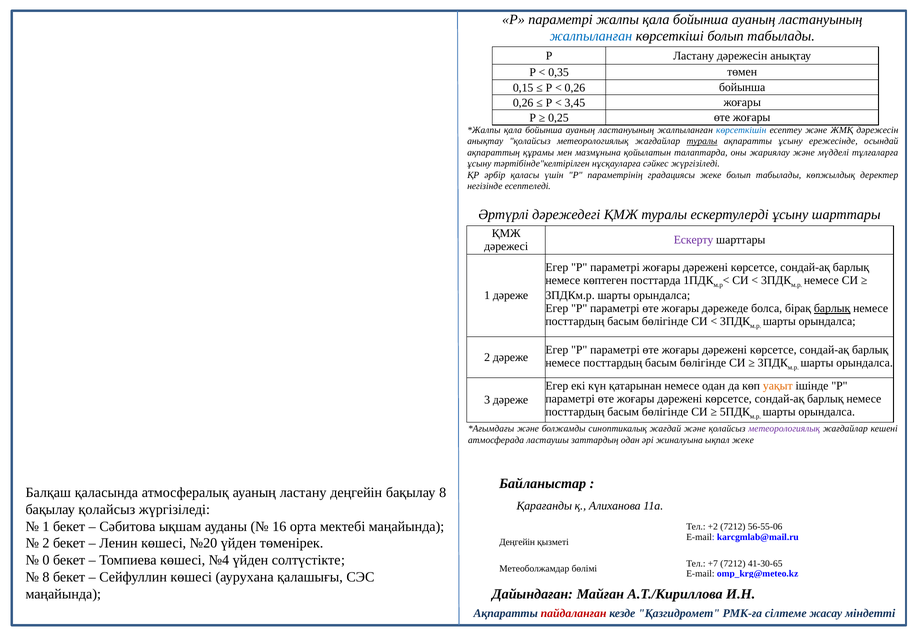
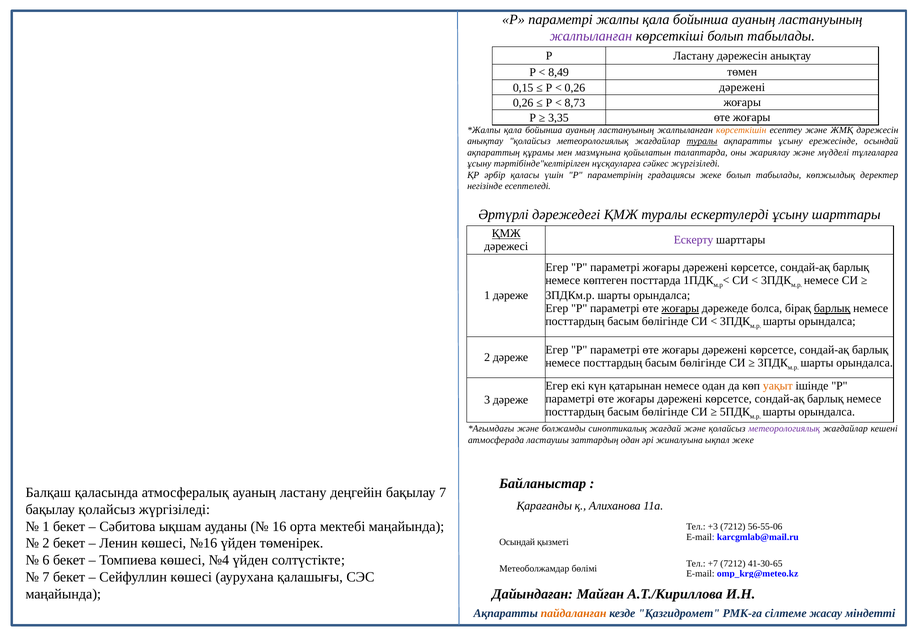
жалпыланған at (591, 36) colour: blue -> purple
0,35: 0,35 -> 8,49
0,26 бойынша: бойынша -> дәрежені
3,45: 3,45 -> 8,73
0,25: 0,25 -> 3,35
көрсеткішін colour: blue -> orange
ҚМЖ at (506, 233) underline: none -> present
жоғары at (680, 308) underline: none -> present
бақылау 8: 8 -> 7
+2: +2 -> +3
№20: №20 -> №16
Деңгейін at (517, 542): Деңгейін -> Осындай
0: 0 -> 6
8 at (46, 577): 8 -> 7
пайдаланған colour: red -> orange
